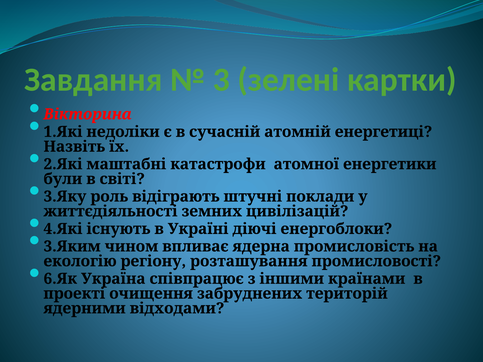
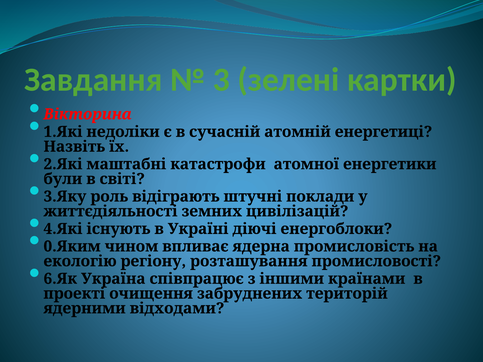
3.Яким: 3.Яким -> 0.Яким
